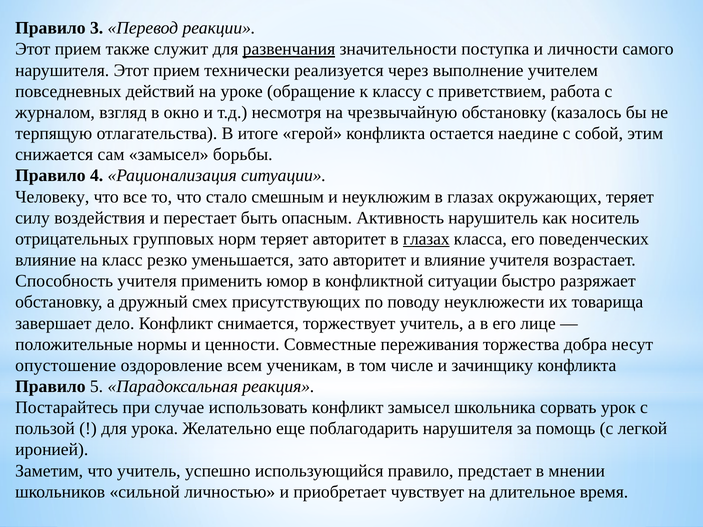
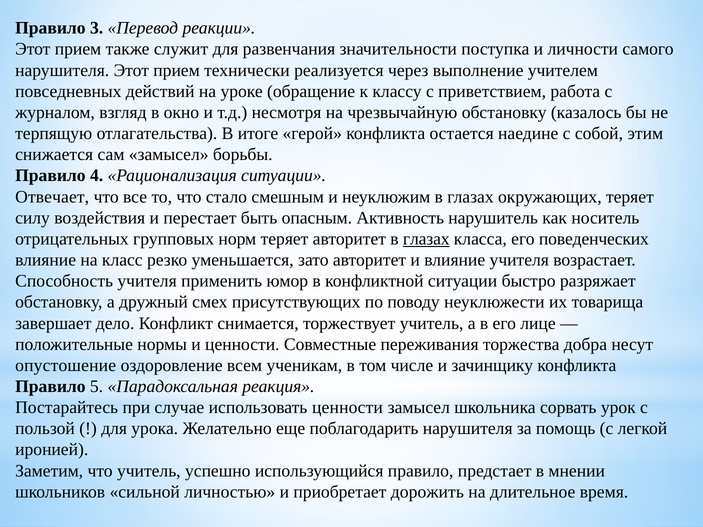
развенчания underline: present -> none
Человеку: Человеку -> Отвечает
использовать конфликт: конфликт -> ценности
чувствует: чувствует -> дорожить
